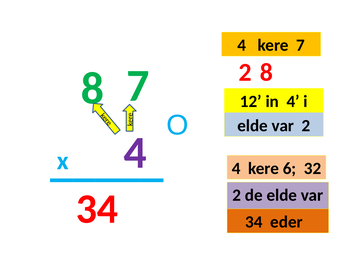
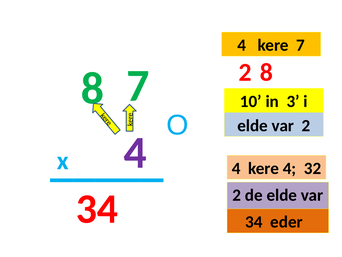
12: 12 -> 10
in 4: 4 -> 3
kere 6: 6 -> 4
